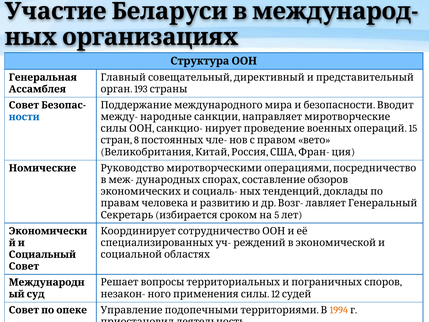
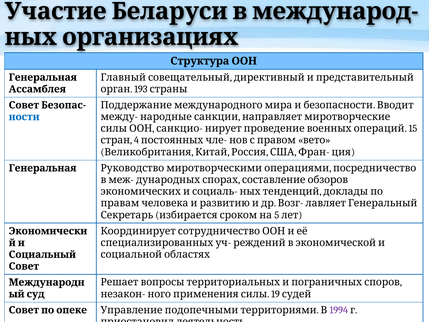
8: 8 -> 4
Номические at (43, 168): Номические -> Генеральная
12: 12 -> 19
1994 colour: orange -> purple
